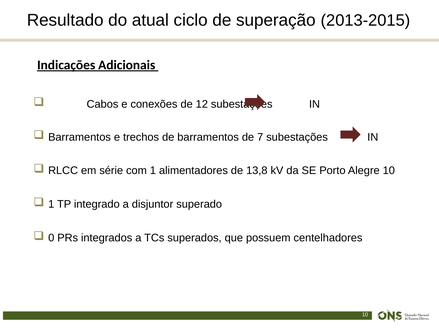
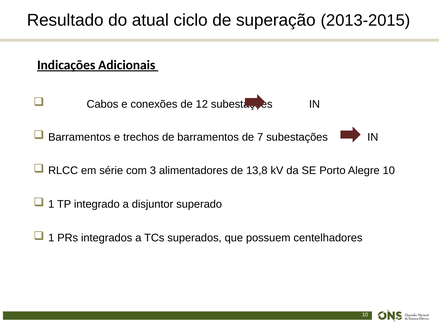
com 1: 1 -> 3
0 at (51, 238): 0 -> 1
